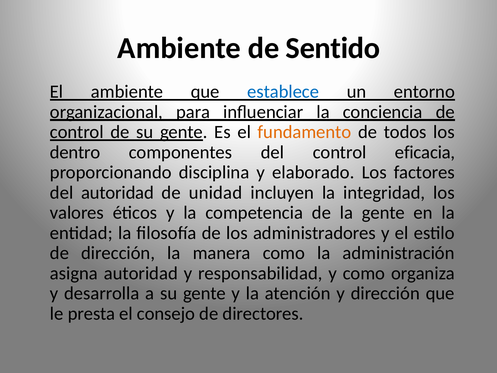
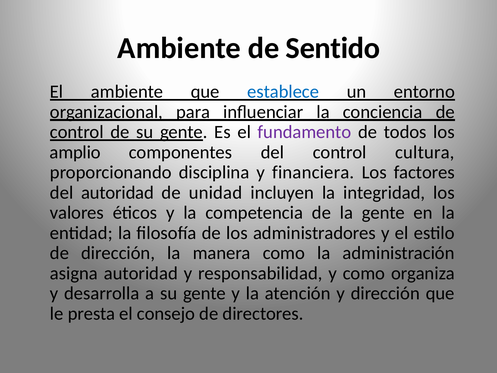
fundamento colour: orange -> purple
dentro: dentro -> amplio
eficacia: eficacia -> cultura
elaborado: elaborado -> financiera
